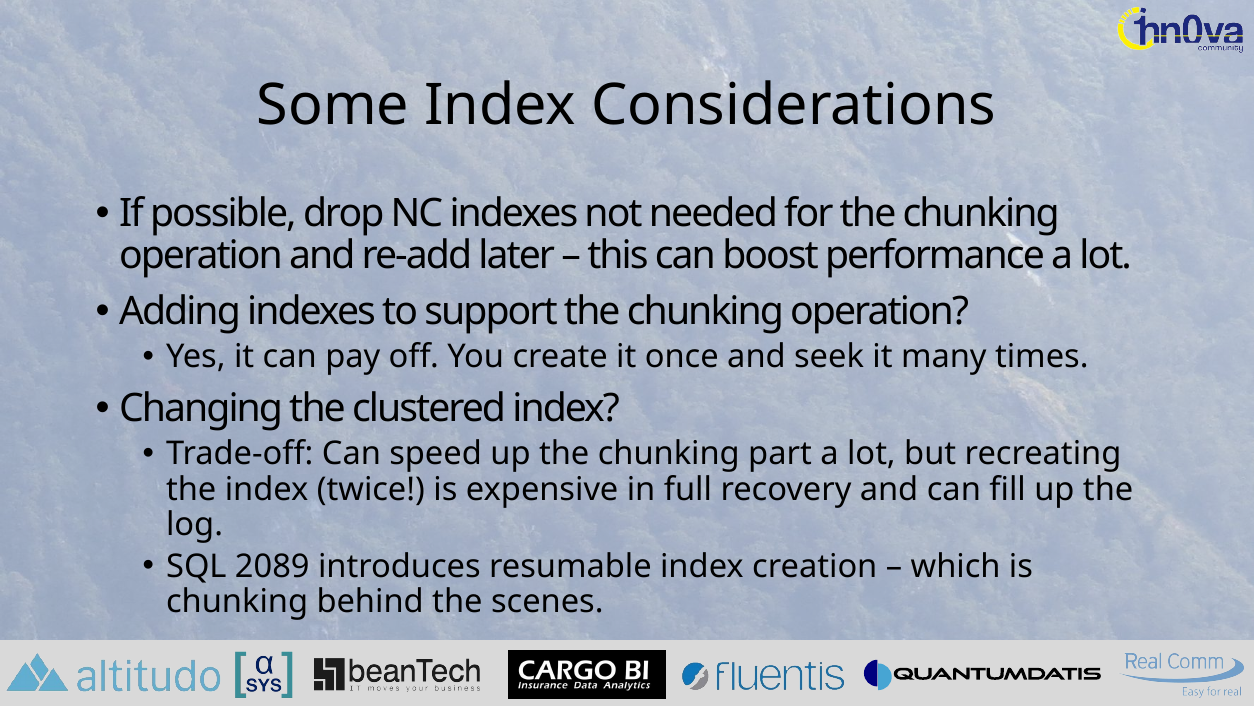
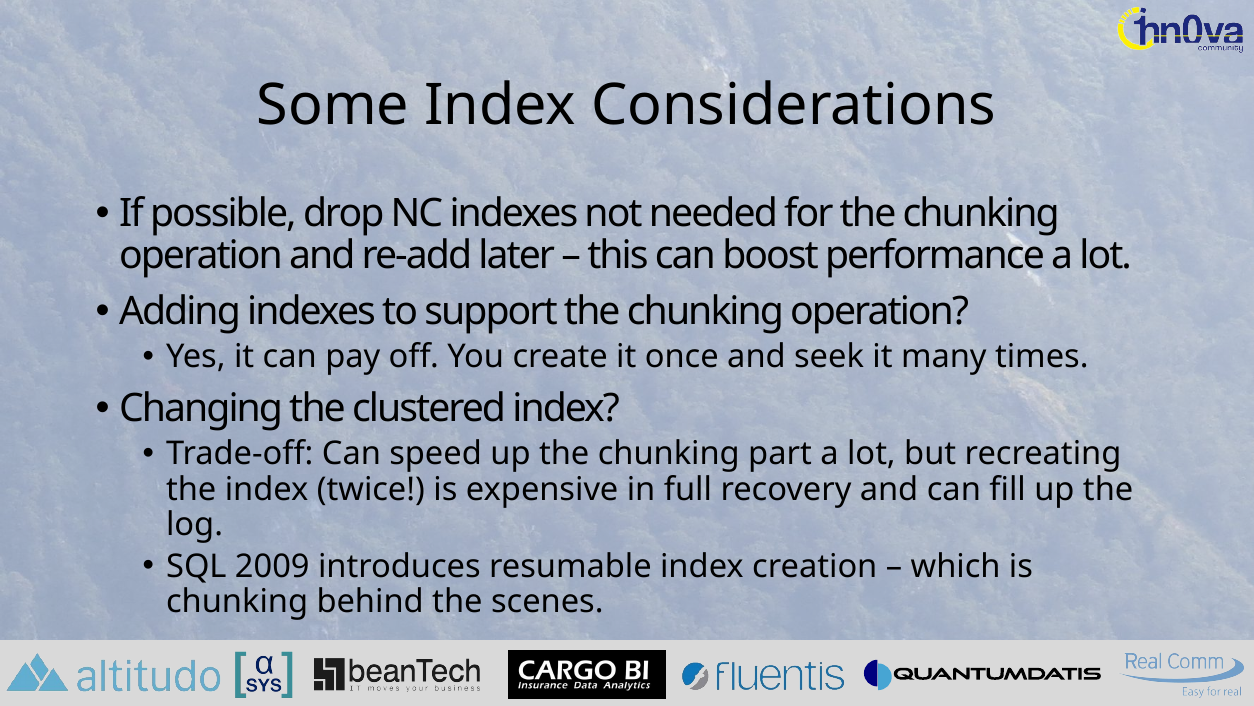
2089: 2089 -> 2009
